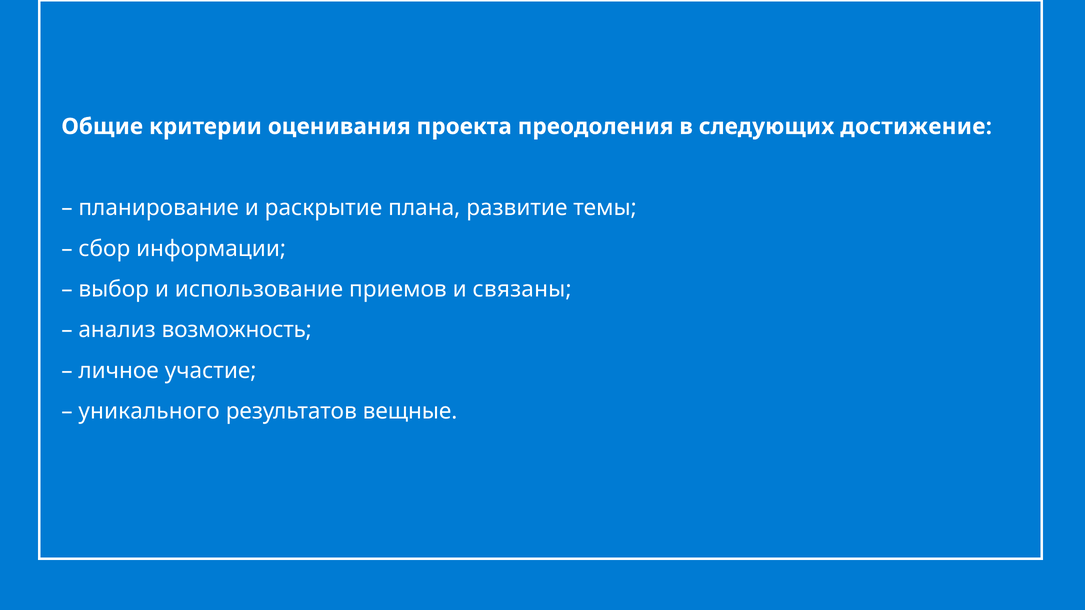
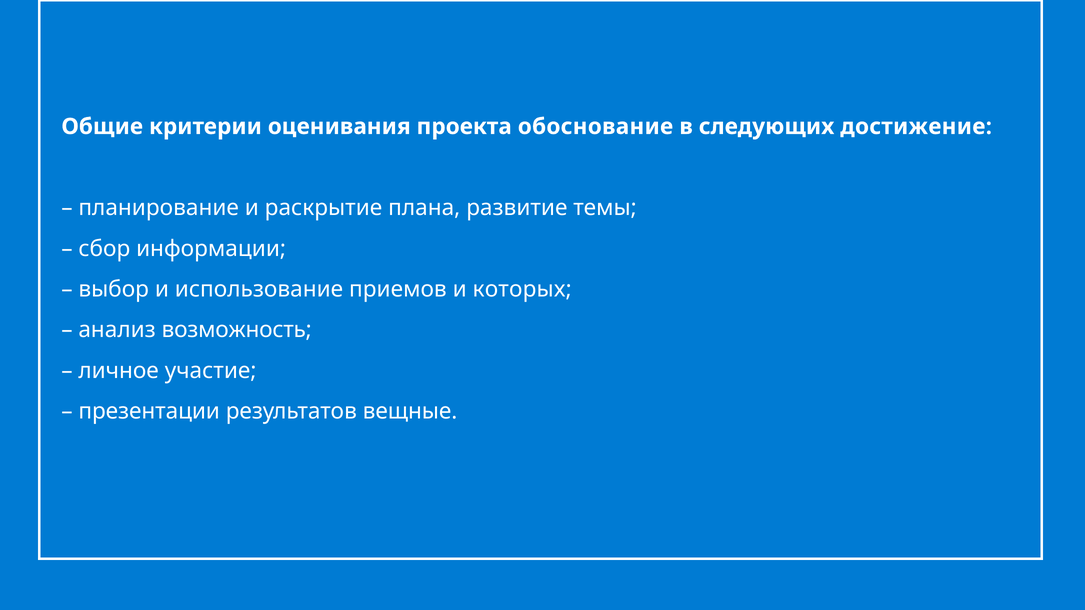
преодоления: преодоления -> обоснование
связаны: связаны -> которых
уникального: уникального -> презентации
